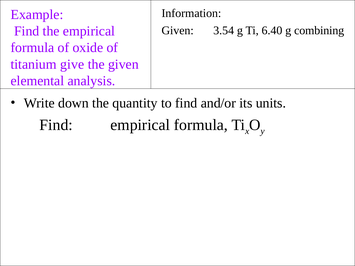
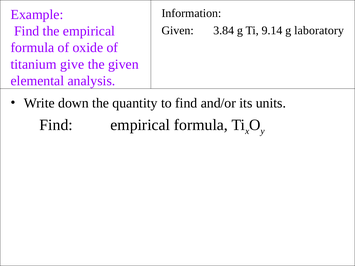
3.54: 3.54 -> 3.84
6.40: 6.40 -> 9.14
combining: combining -> laboratory
